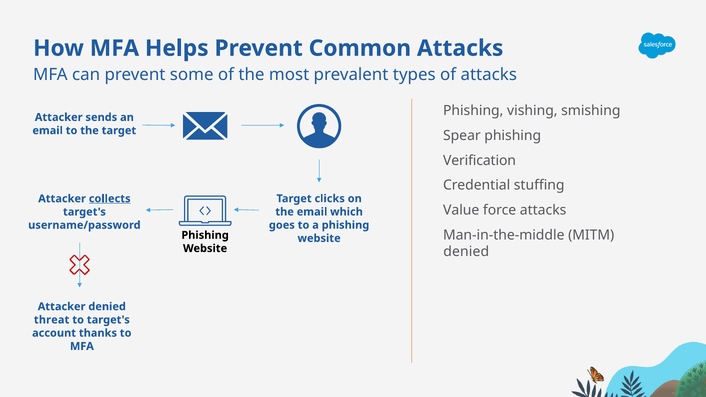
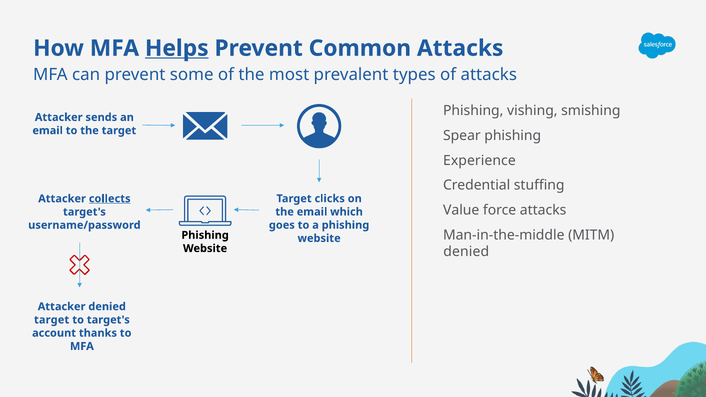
Helps underline: none -> present
Verification: Verification -> Experience
threat at (52, 320): threat -> target
